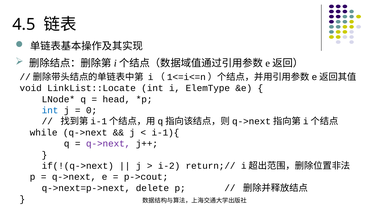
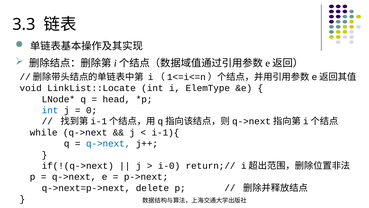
4.5: 4.5 -> 3.3
q->next at (108, 143) colour: purple -> blue
i-2: i-2 -> i-0
p->cout: p->cout -> p->next
